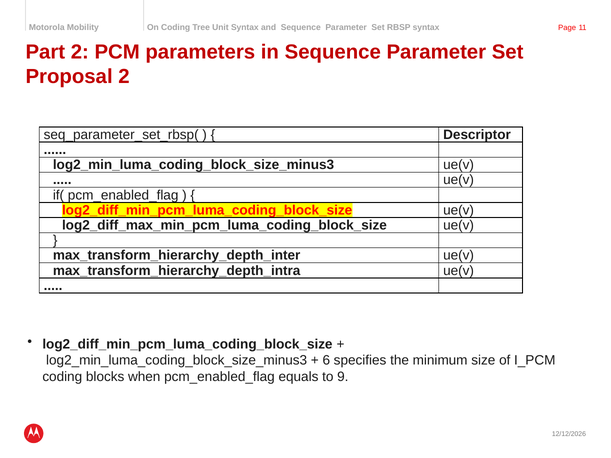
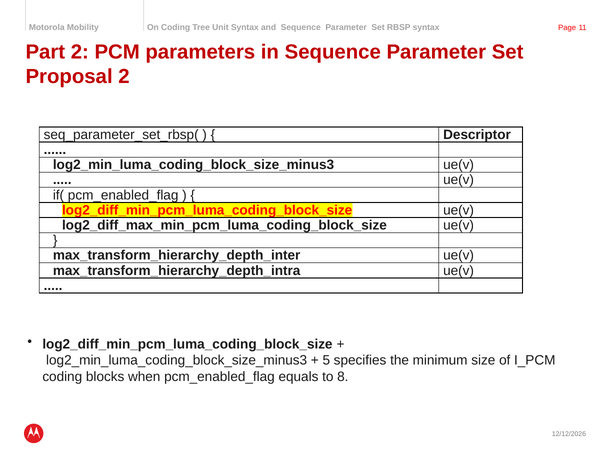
6: 6 -> 5
9: 9 -> 8
